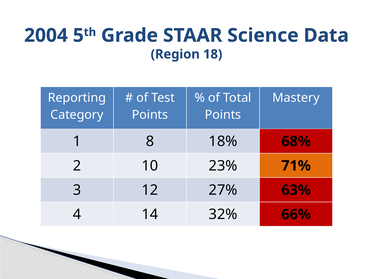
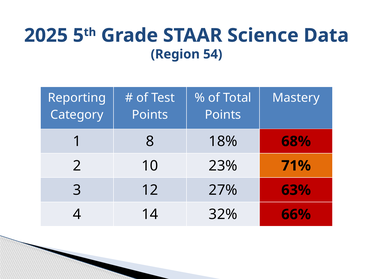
2004: 2004 -> 2025
18: 18 -> 54
